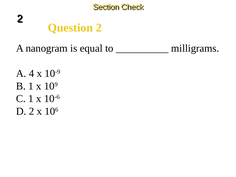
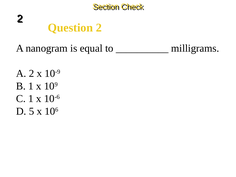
A 4: 4 -> 2
D 2: 2 -> 5
